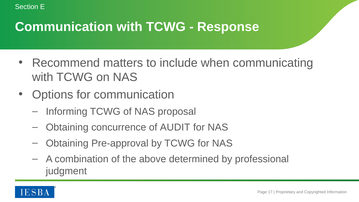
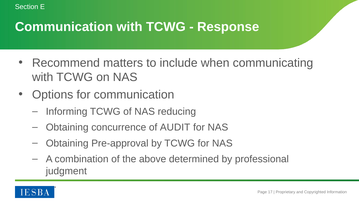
proposal: proposal -> reducing
